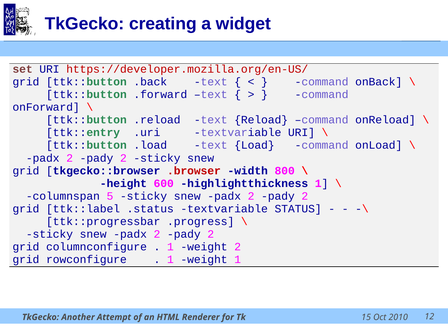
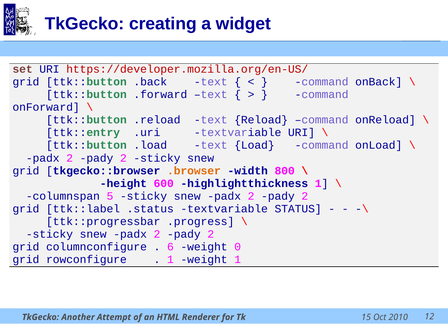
.browser colour: red -> orange
1 at (170, 247): 1 -> 6
weight 2: 2 -> 0
